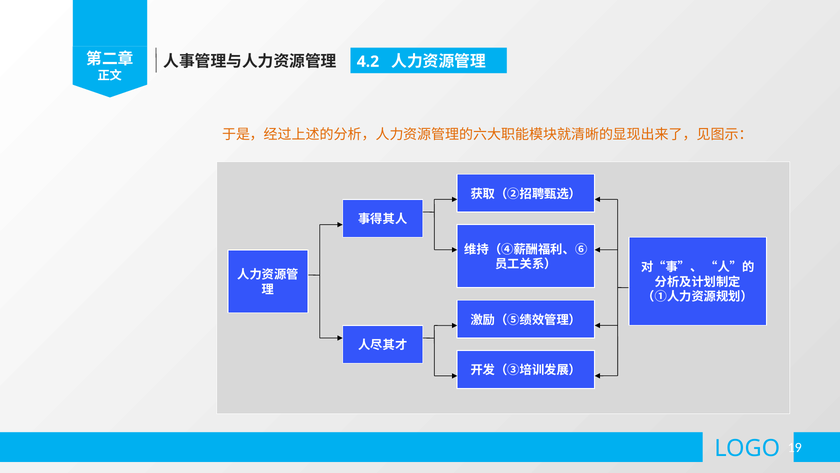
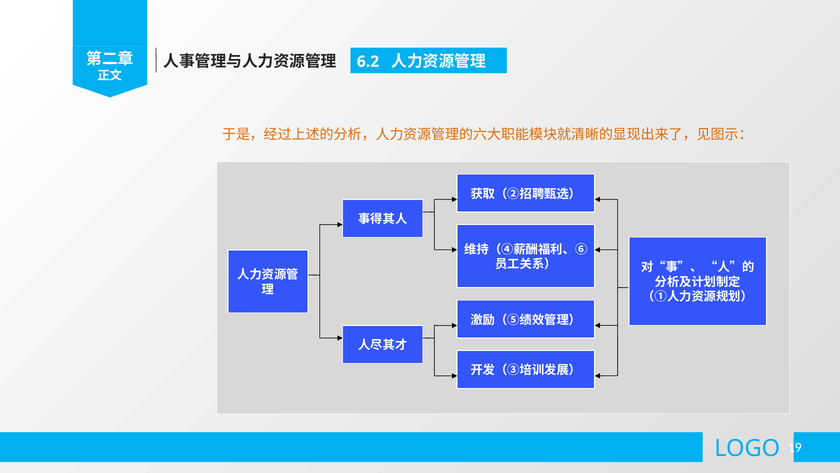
4.2: 4.2 -> 6.2
